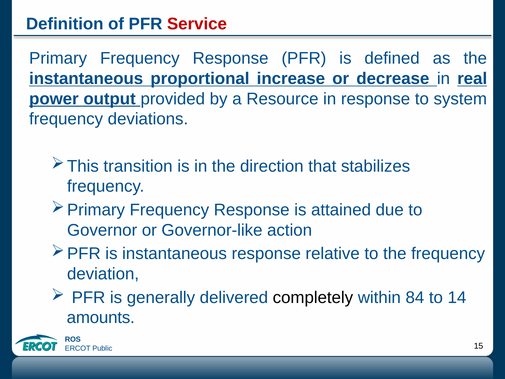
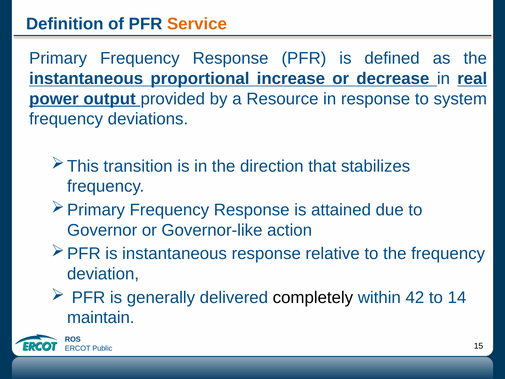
Service colour: red -> orange
84: 84 -> 42
amounts: amounts -> maintain
